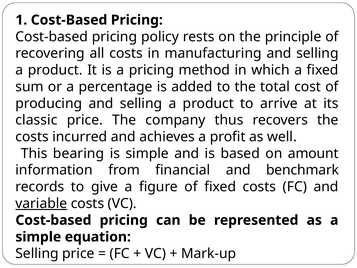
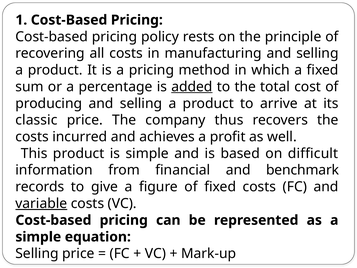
added underline: none -> present
This bearing: bearing -> product
amount: amount -> difficult
